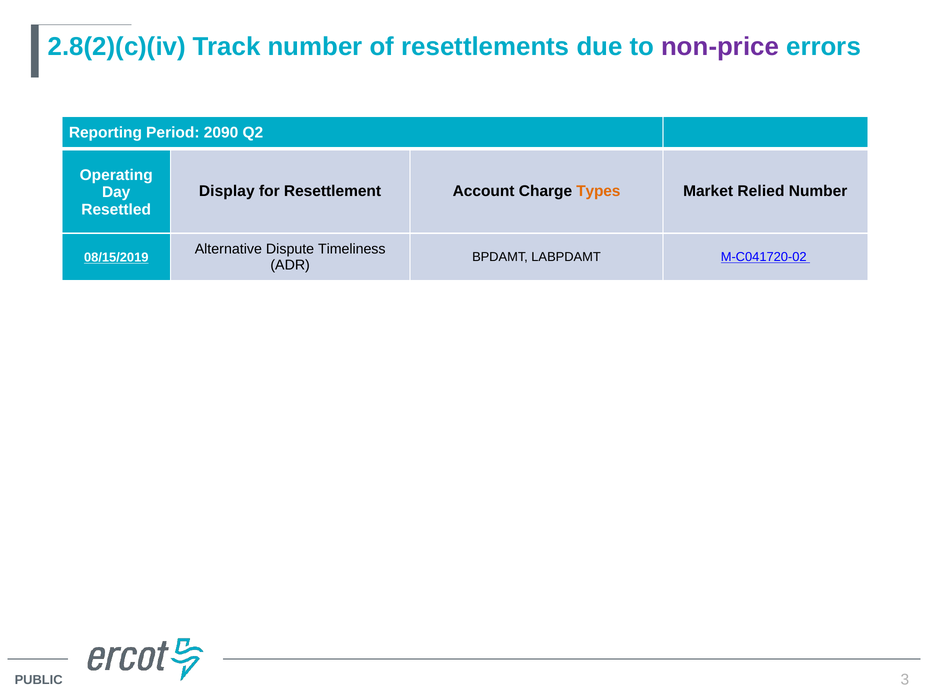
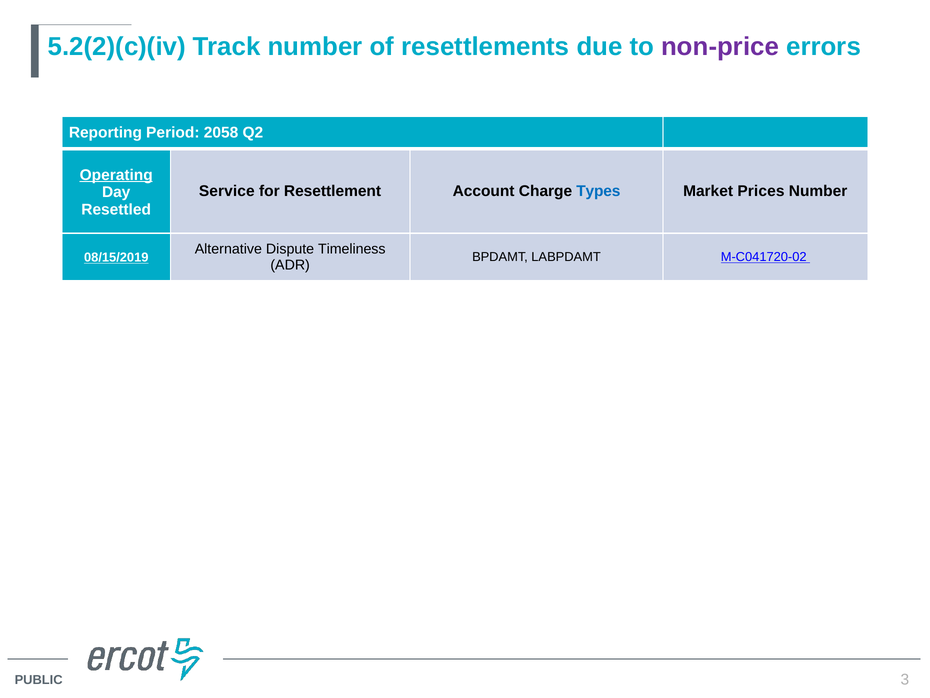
2.8(2)(c)(iv: 2.8(2)(c)(iv -> 5.2(2)(c)(iv
2090: 2090 -> 2058
Operating underline: none -> present
Display: Display -> Service
Types colour: orange -> blue
Relied: Relied -> Prices
